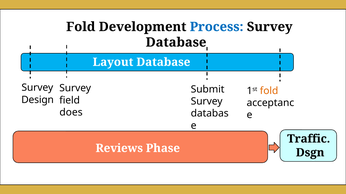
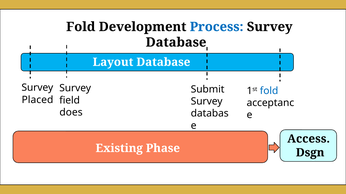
fold at (269, 91) colour: orange -> blue
Design: Design -> Placed
Traffic: Traffic -> Access
Reviews: Reviews -> Existing
